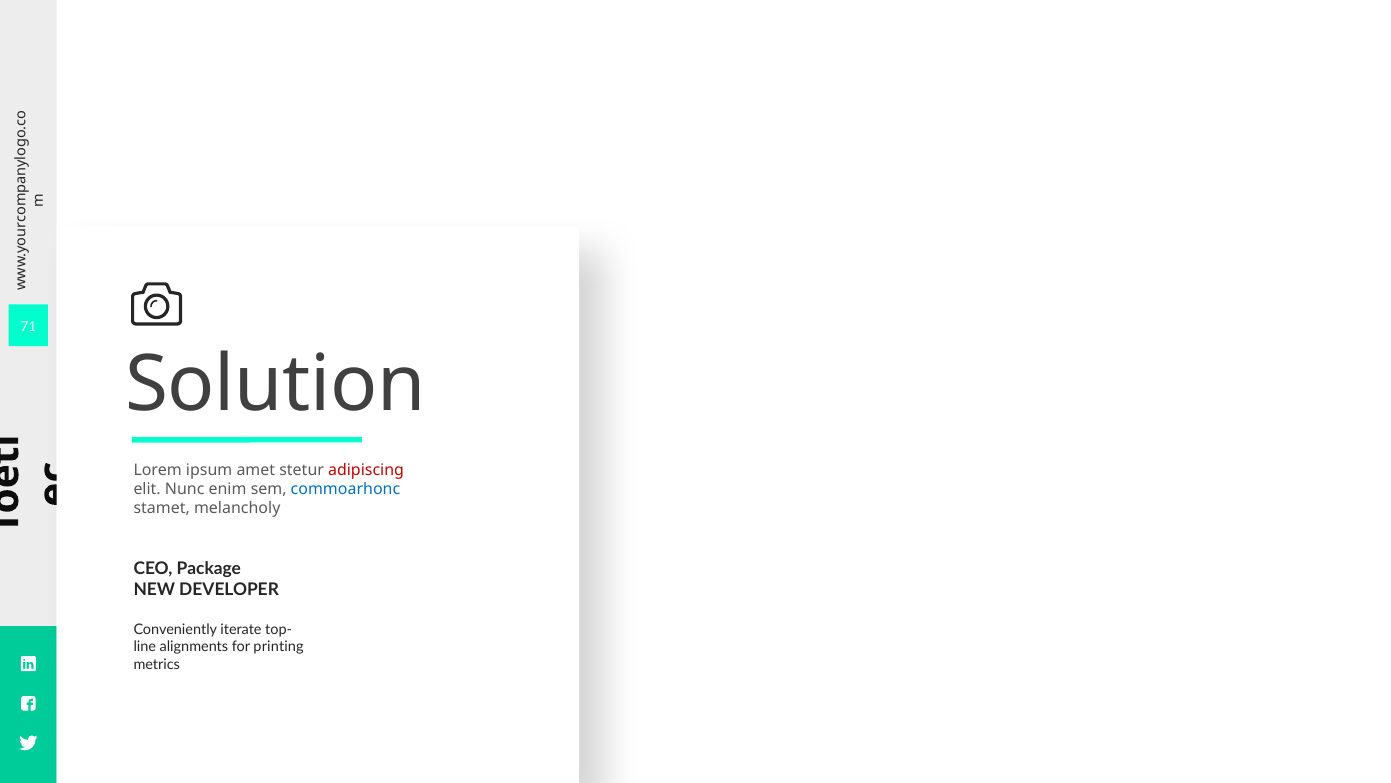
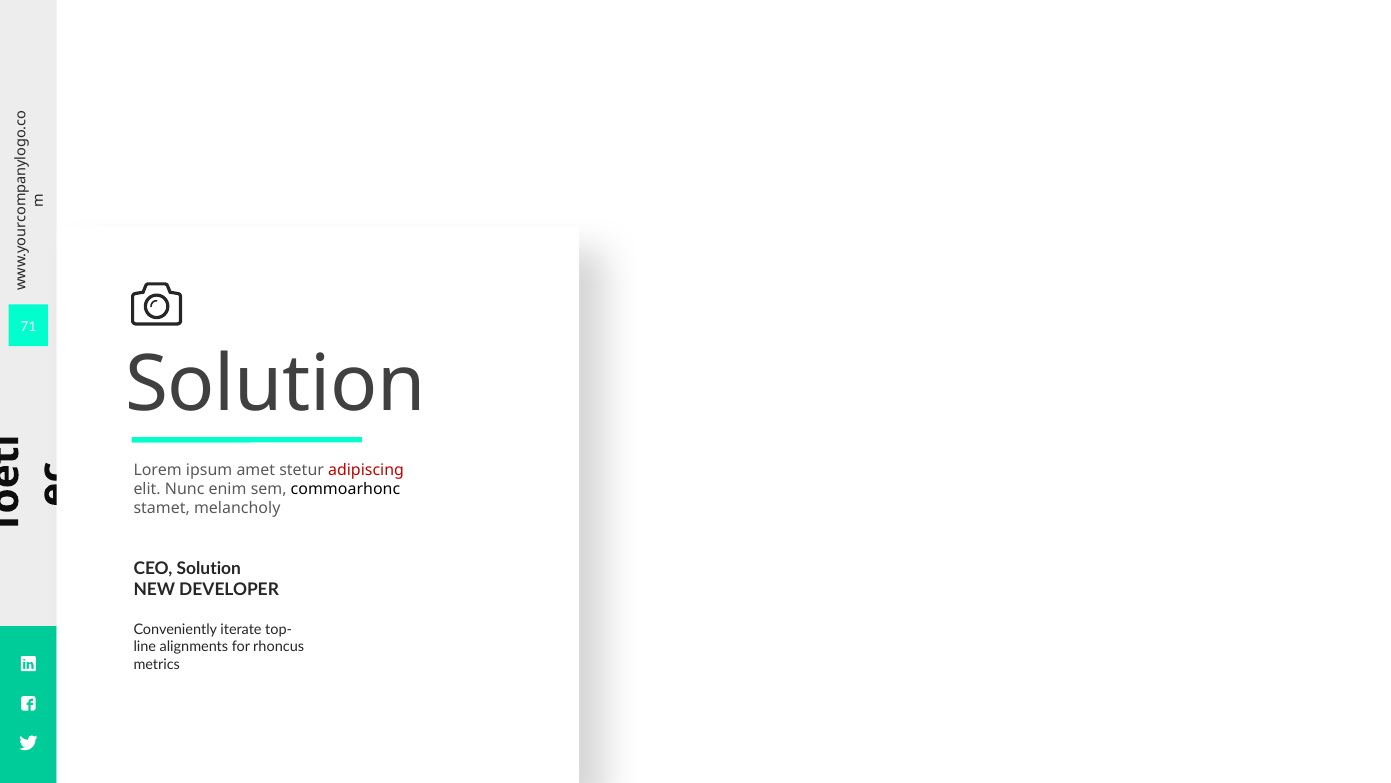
commoarhonc colour: blue -> black
CEO Package: Package -> Solution
printing: printing -> rhoncus
